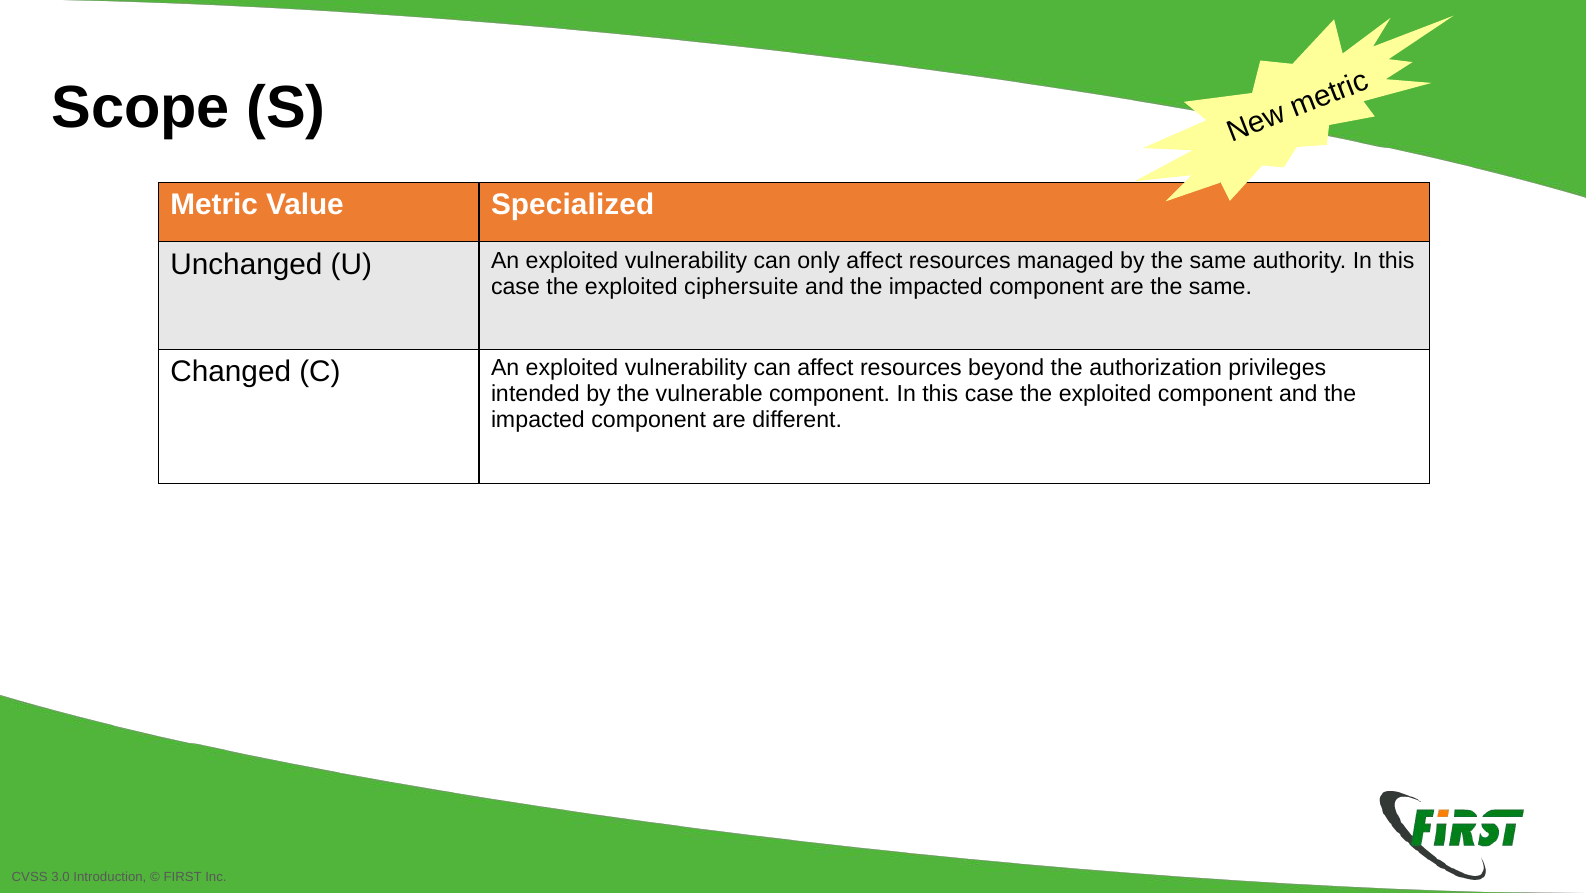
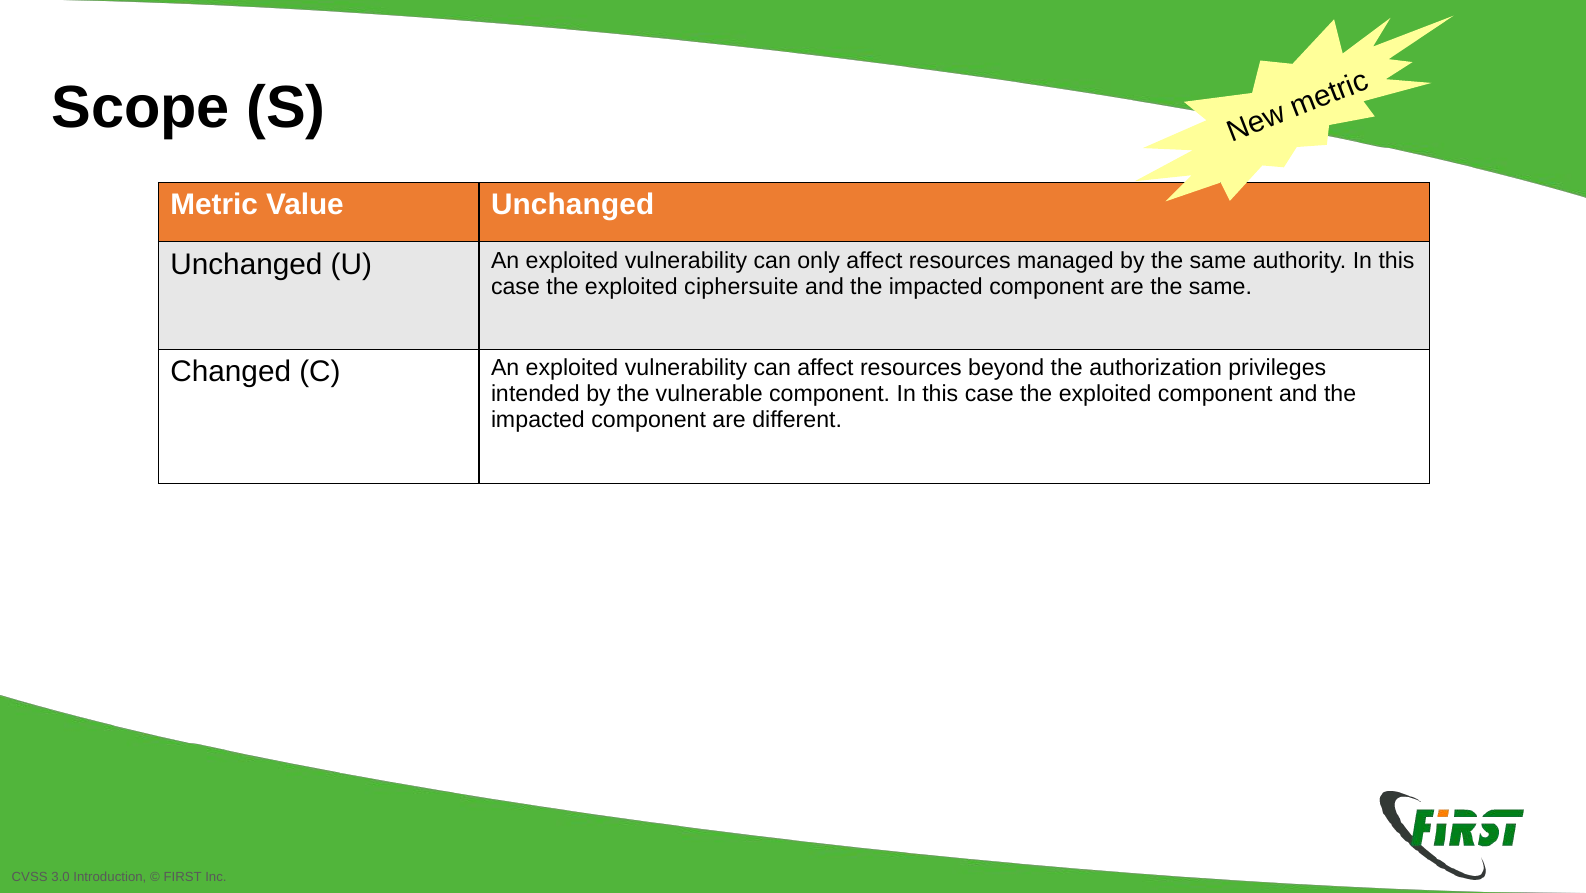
Value Specialized: Specialized -> Unchanged
